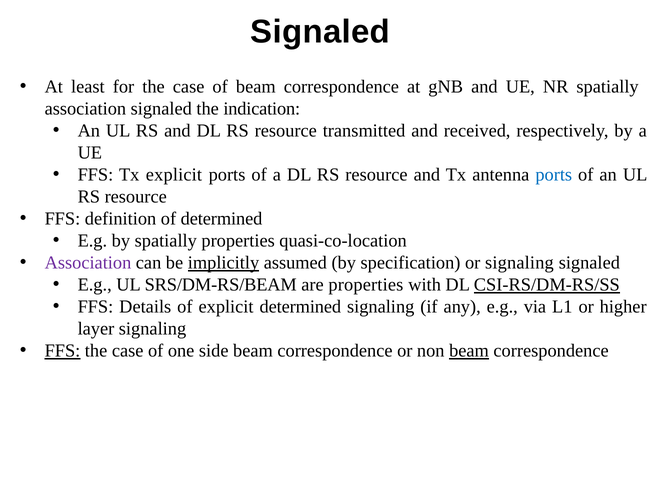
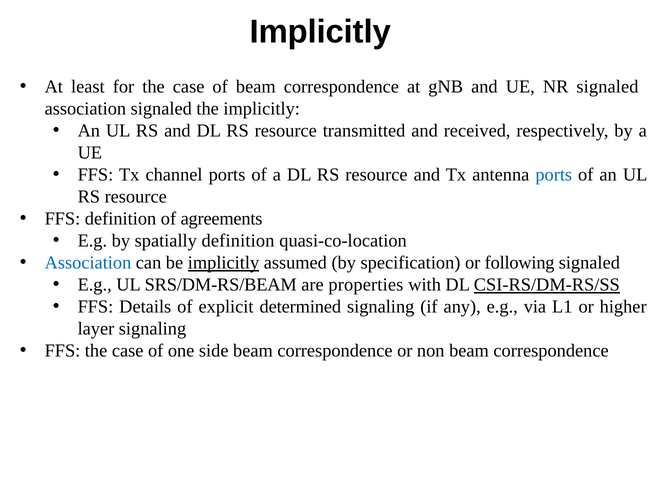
Signaled at (320, 32): Signaled -> Implicitly
NR spatially: spatially -> signaled
the indication: indication -> implicitly
Tx explicit: explicit -> channel
of determined: determined -> agreements
spatially properties: properties -> definition
Association at (88, 263) colour: purple -> blue
or signaling: signaling -> following
FFS at (62, 351) underline: present -> none
beam at (469, 351) underline: present -> none
